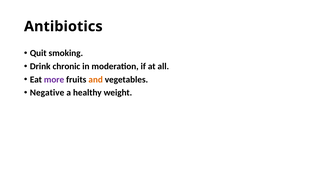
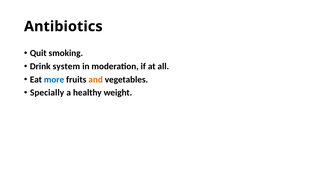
chronic: chronic -> system
more colour: purple -> blue
Negative: Negative -> Specially
